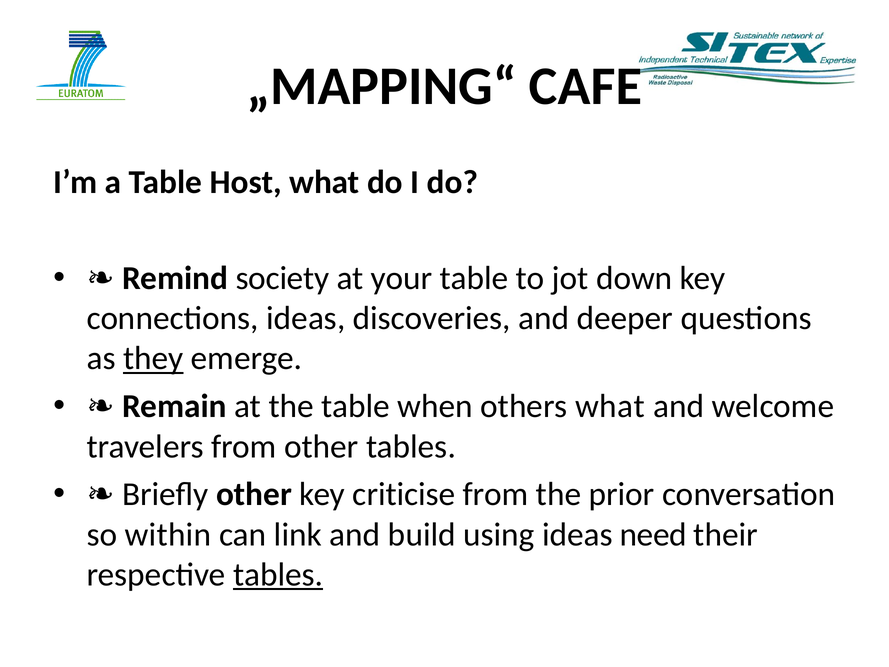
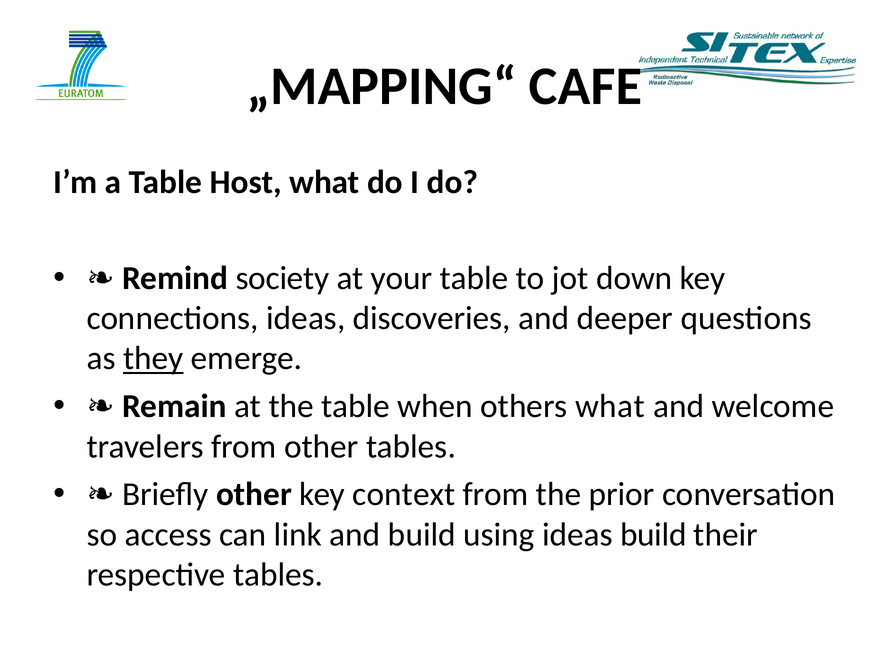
criticise: criticise -> context
within: within -> access
ideas need: need -> build
tables at (278, 574) underline: present -> none
